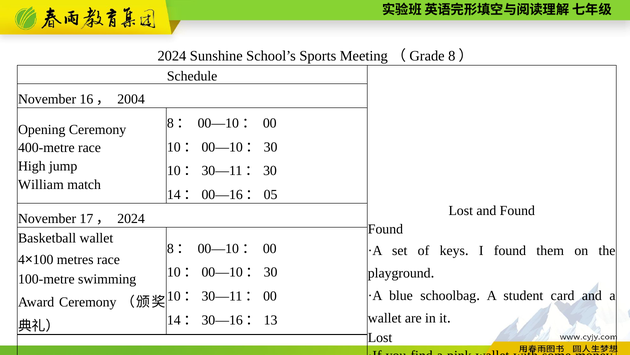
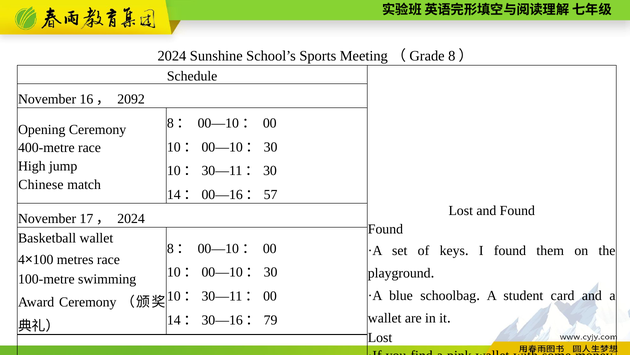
2004: 2004 -> 2092
William: William -> Chinese
05: 05 -> 57
13: 13 -> 79
